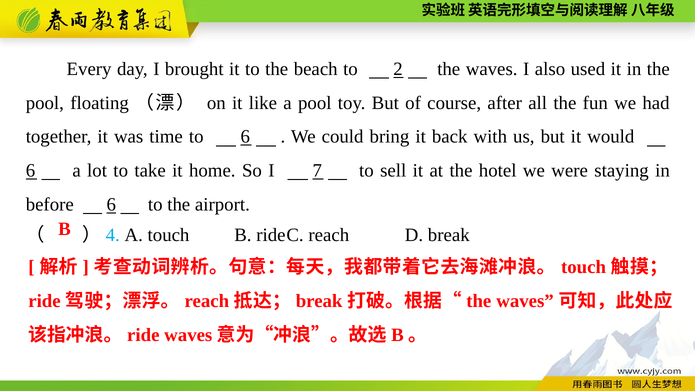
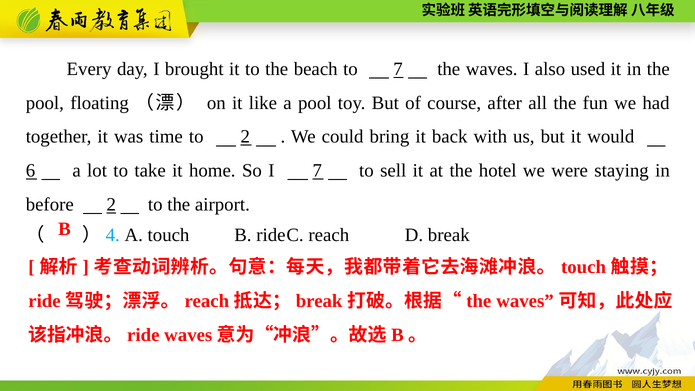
to 2: 2 -> 7
to 6: 6 -> 2
before 6: 6 -> 2
